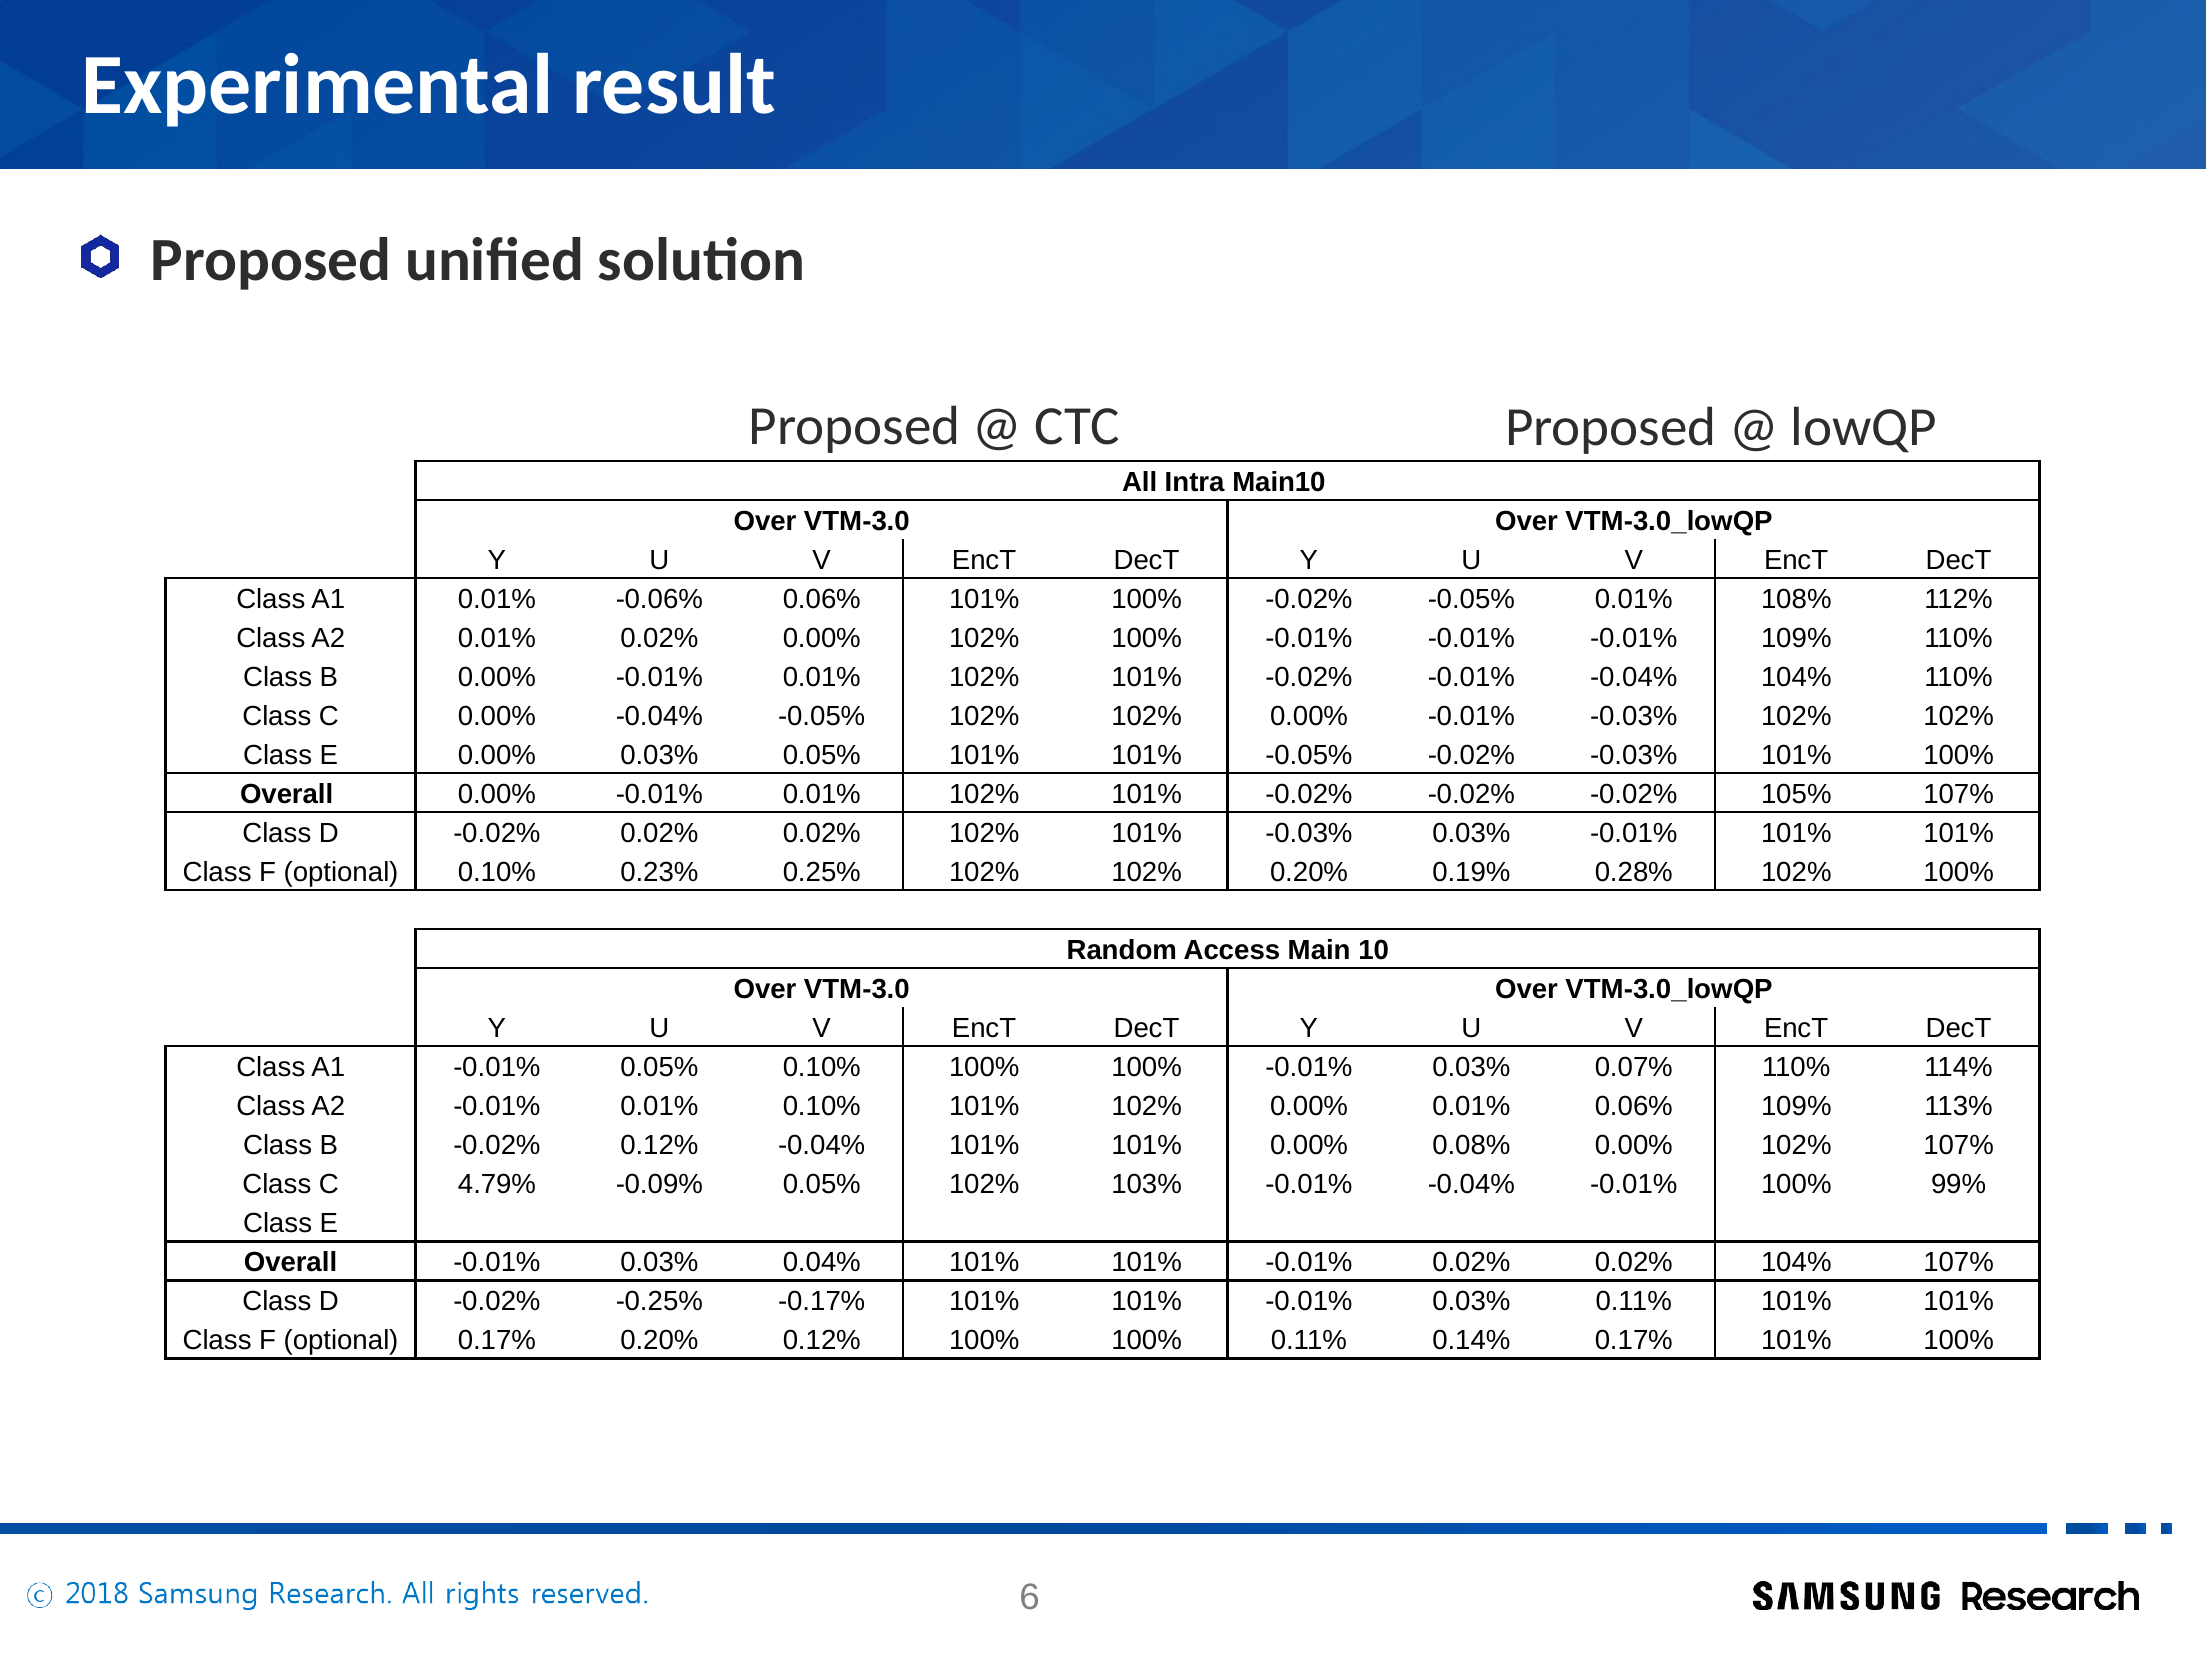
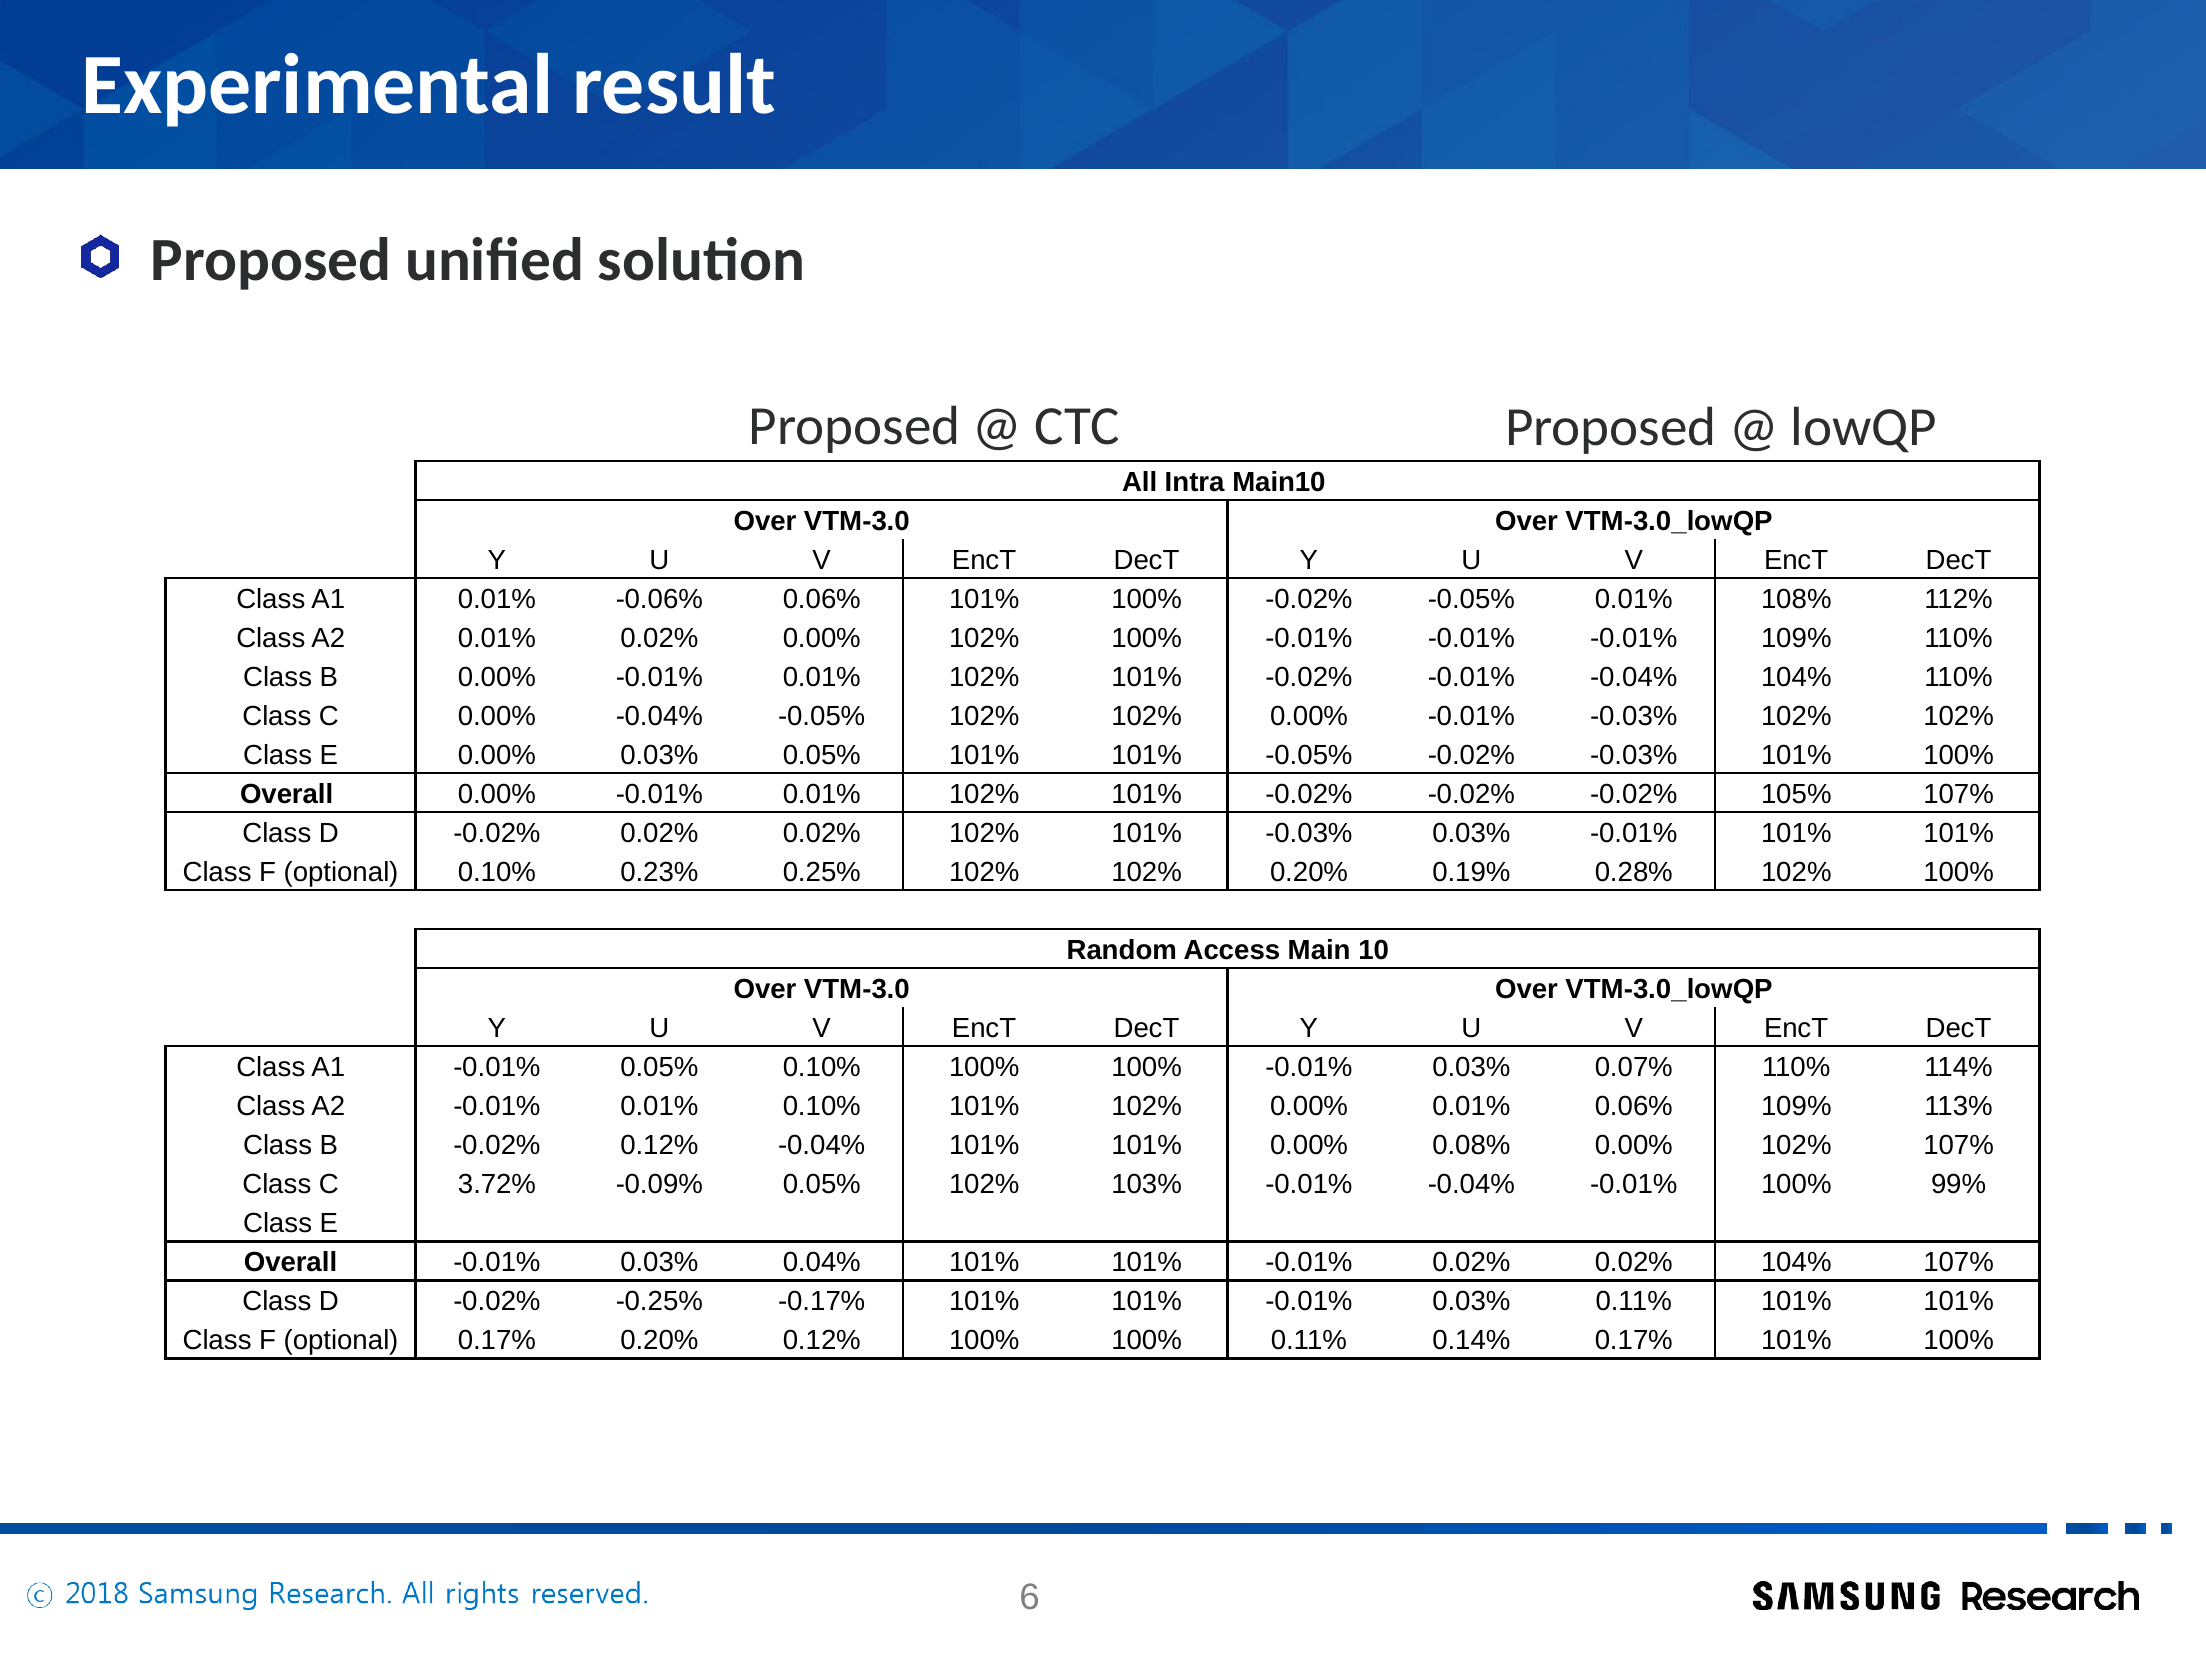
4.79%: 4.79% -> 3.72%
